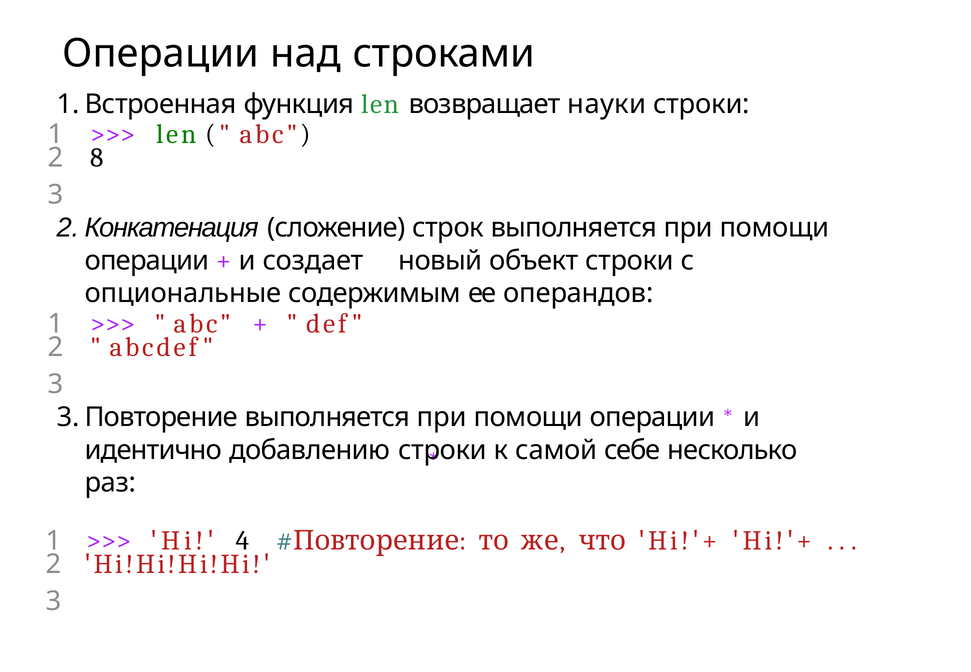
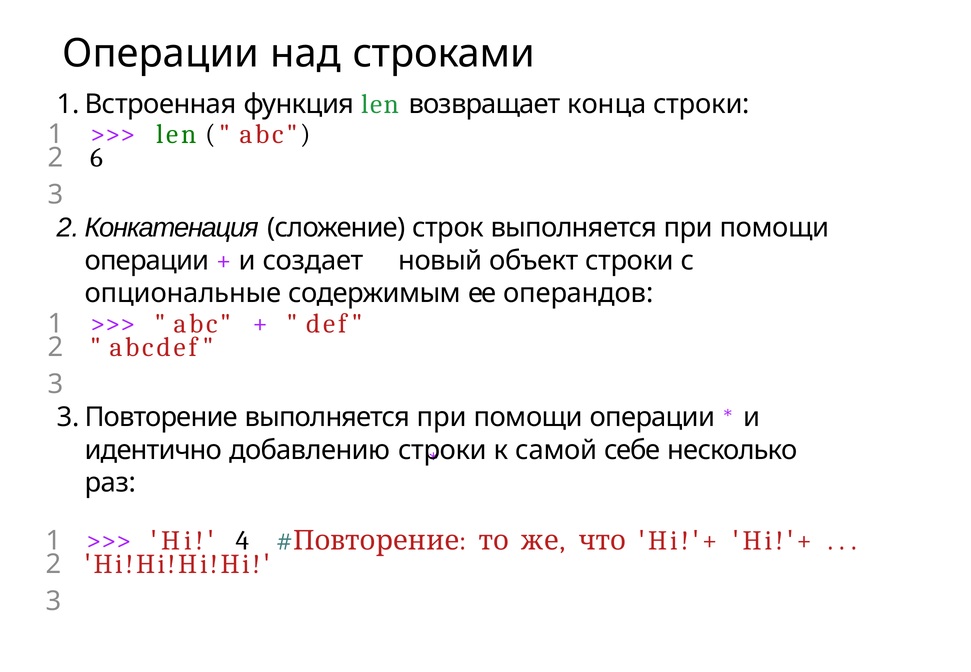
науки: науки -> конца
8: 8 -> 6
